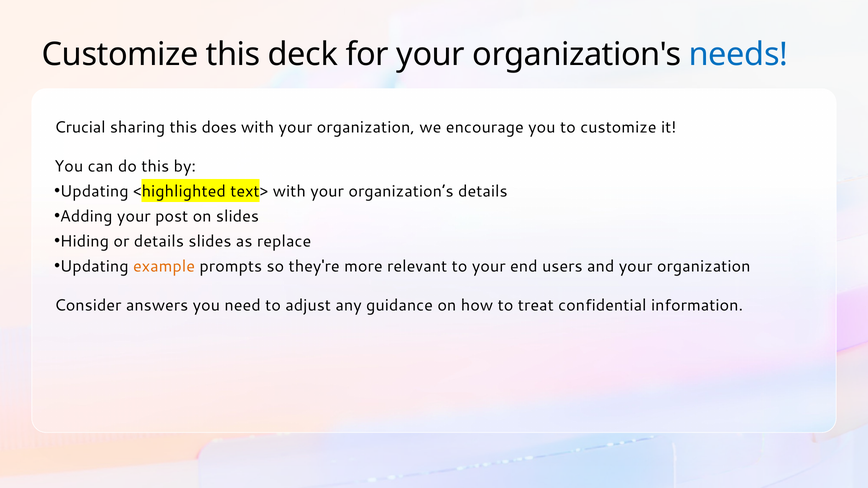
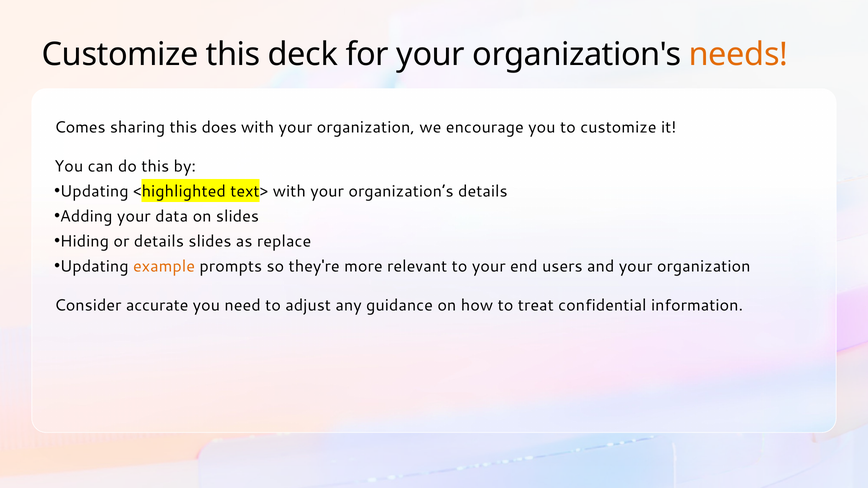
needs colour: blue -> orange
Crucial: Crucial -> Comes
post: post -> data
answers: answers -> accurate
